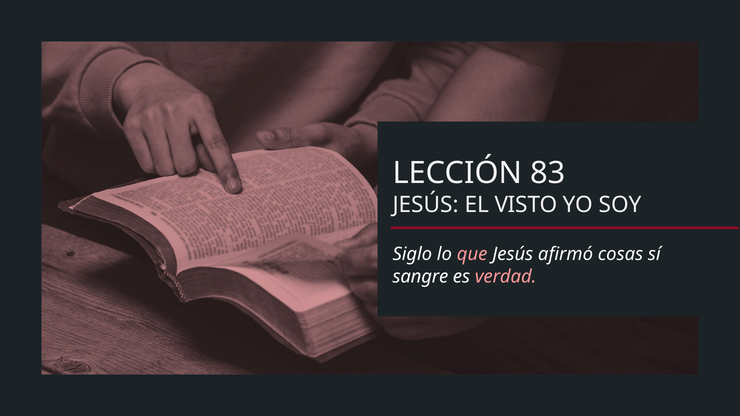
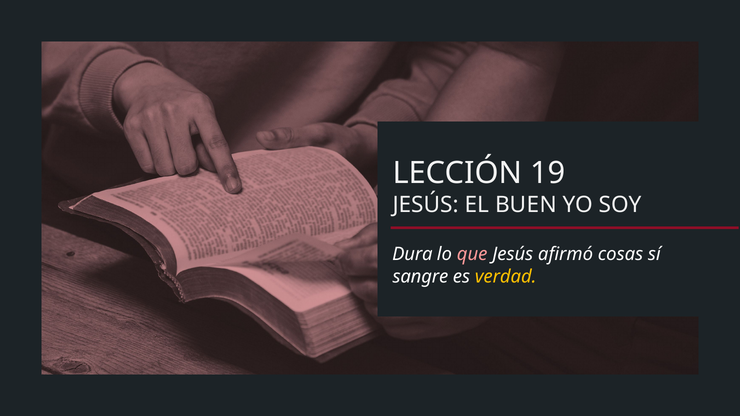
83: 83 -> 19
VISTO: VISTO -> BUEN
Siglo: Siglo -> Dura
verdad colour: pink -> yellow
